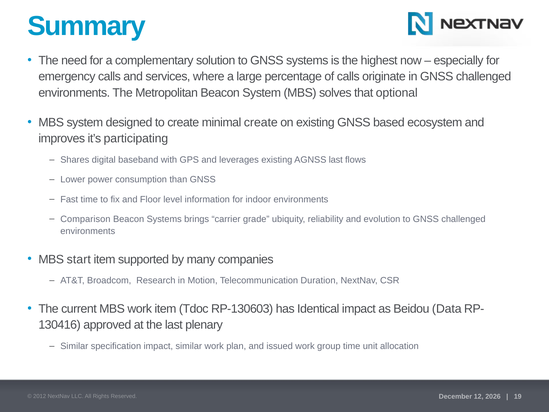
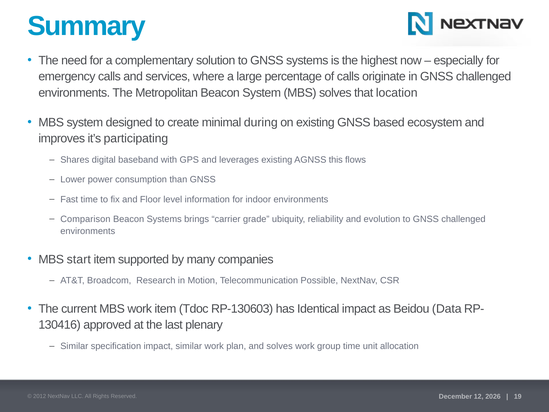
optional: optional -> location
minimal create: create -> during
AGNSS last: last -> this
Duration: Duration -> Possible
and issued: issued -> solves
